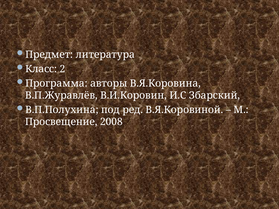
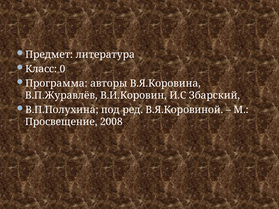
2: 2 -> 0
